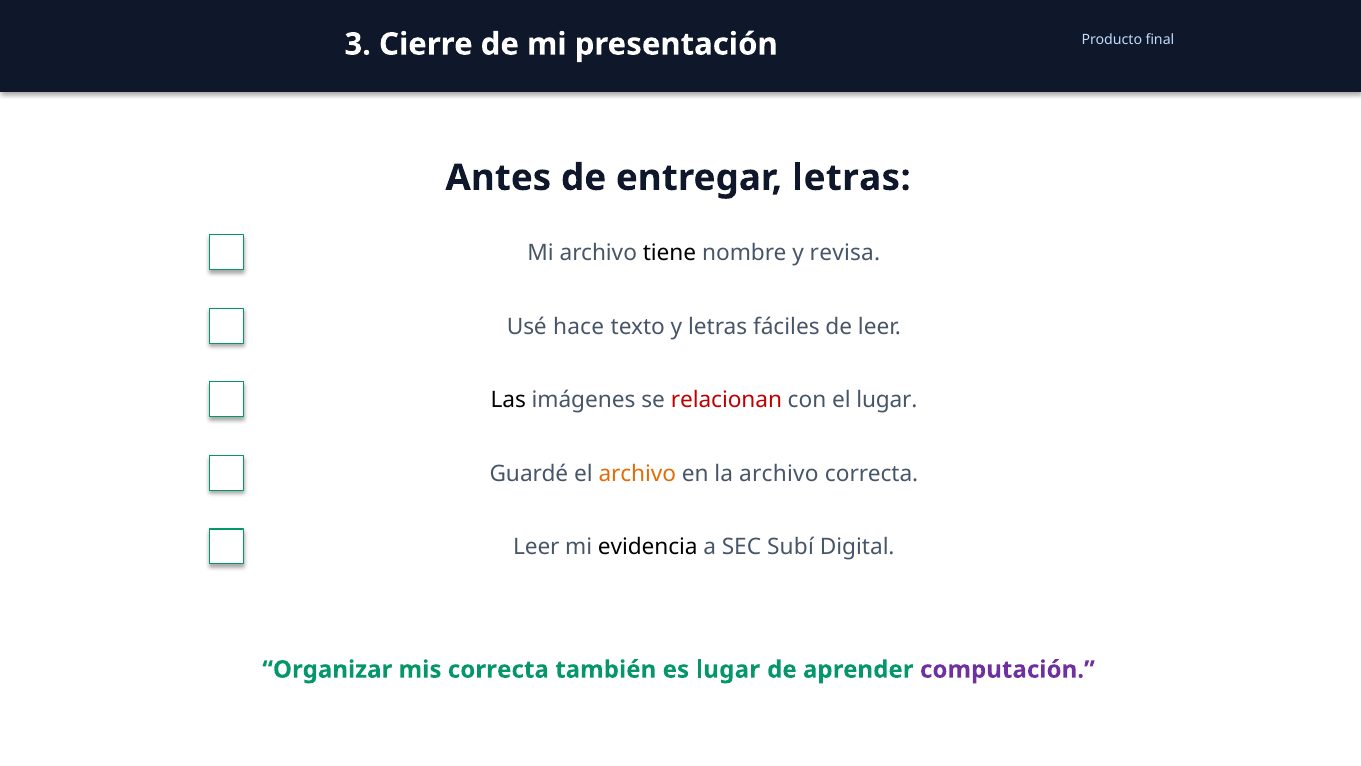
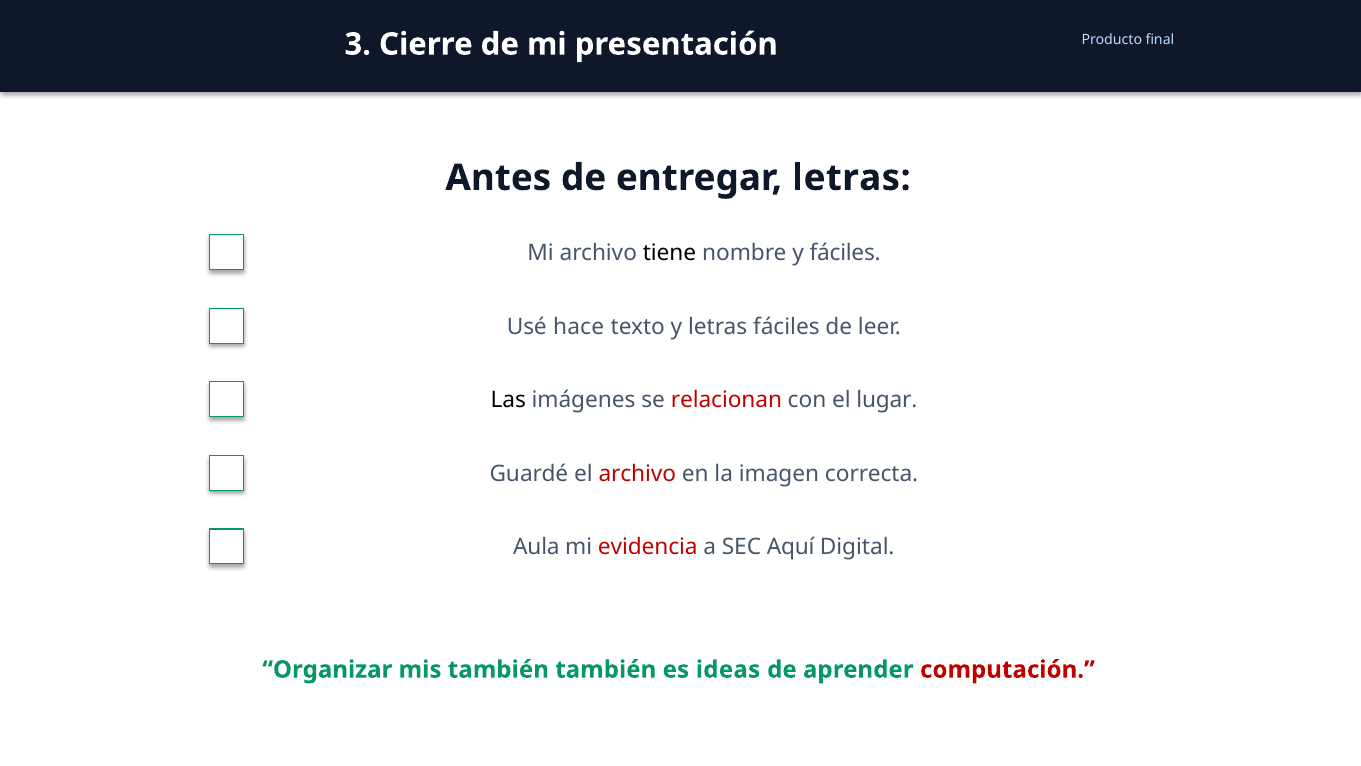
y revisa: revisa -> fáciles
archivo at (637, 473) colour: orange -> red
la archivo: archivo -> imagen
Leer at (536, 547): Leer -> Aula
evidencia colour: black -> red
Subí: Subí -> Aquí
mis correcta: correcta -> también
es lugar: lugar -> ideas
computación colour: purple -> red
